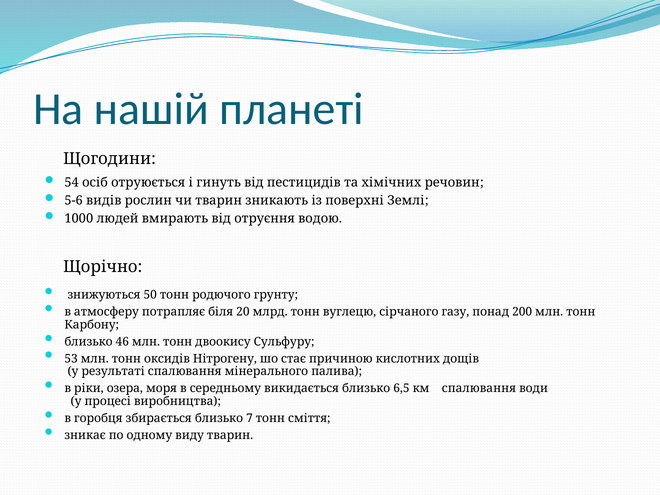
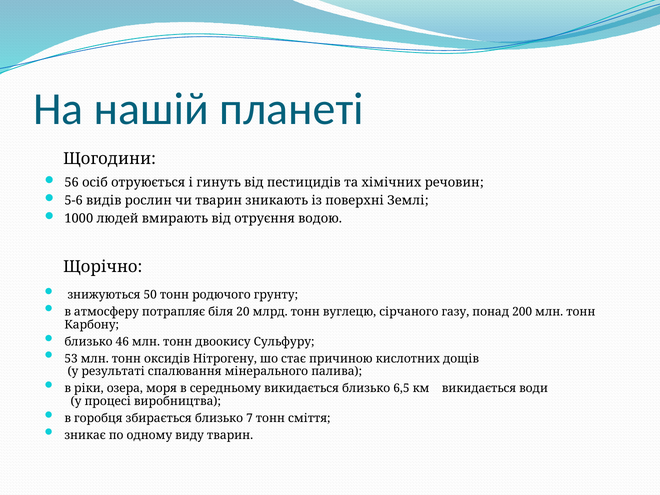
54: 54 -> 56
км спалювання: спалювання -> викидається
